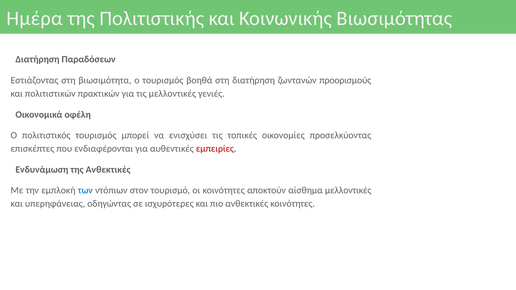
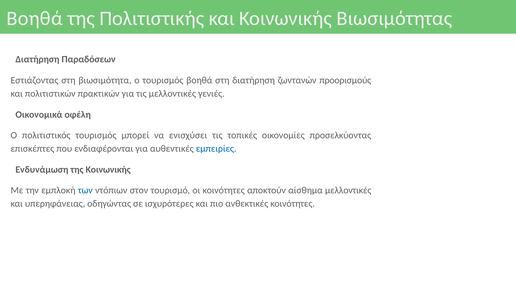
Ημέρα at (35, 18): Ημέρα -> Βοηθά
εμπειρίες colour: red -> blue
της Ανθεκτικές: Ανθεκτικές -> Κοινωνικής
